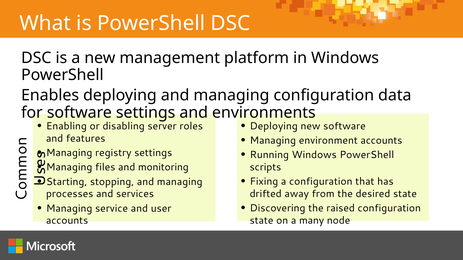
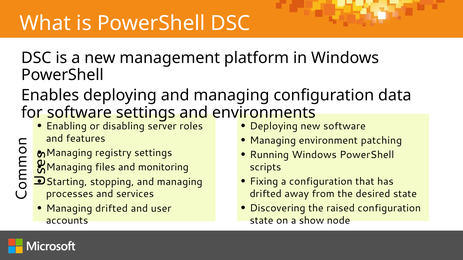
environment accounts: accounts -> patching
Managing service: service -> drifted
many: many -> show
